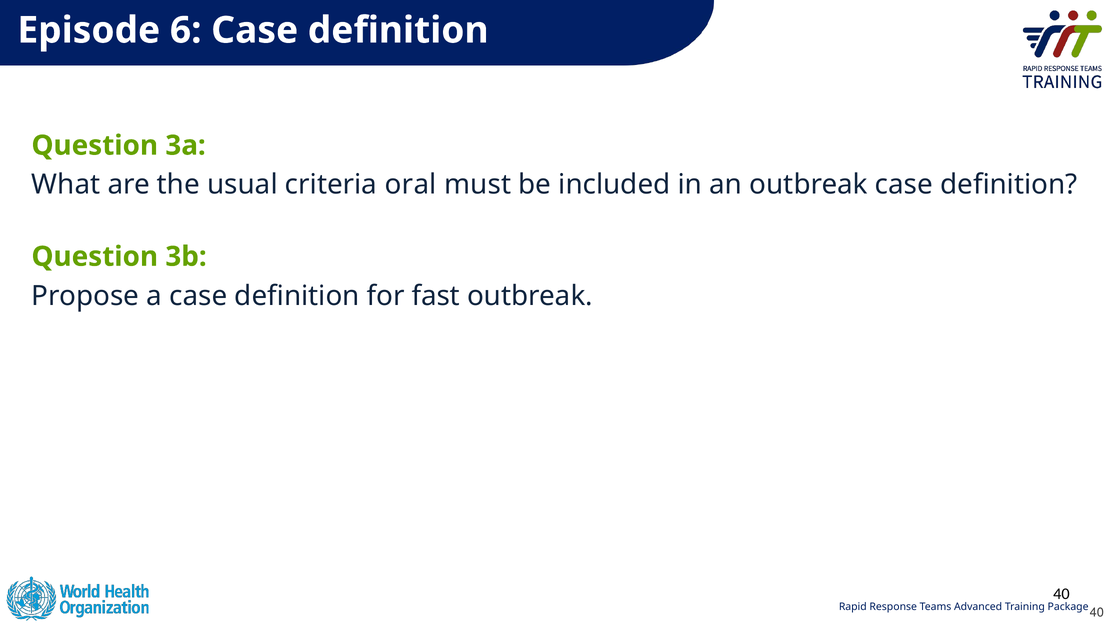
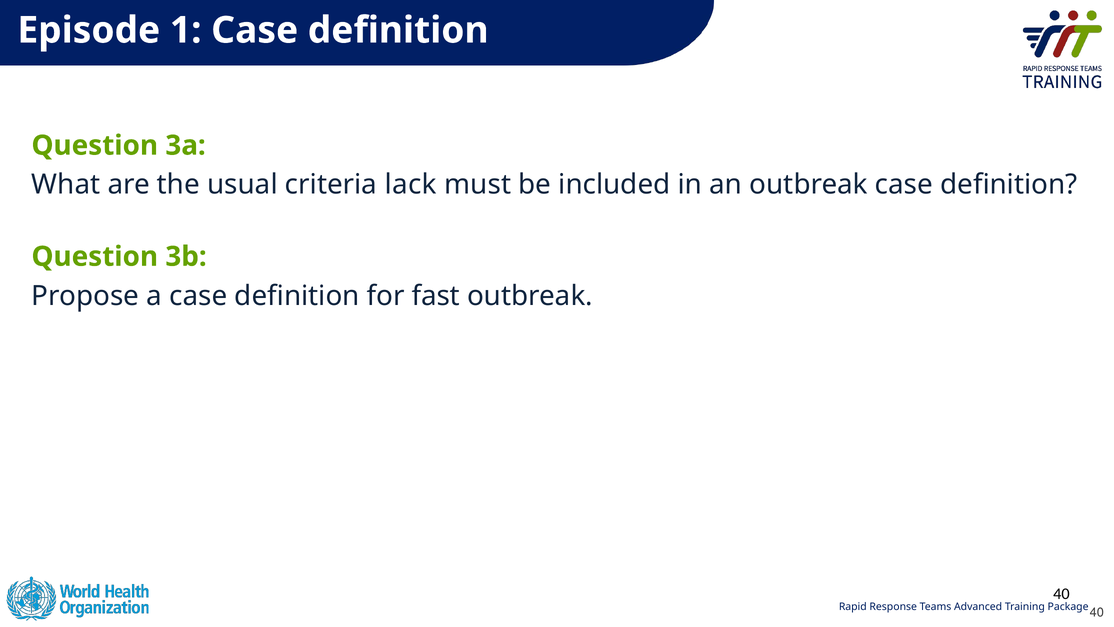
6: 6 -> 1
oral: oral -> lack
